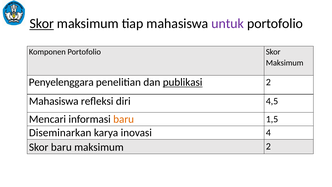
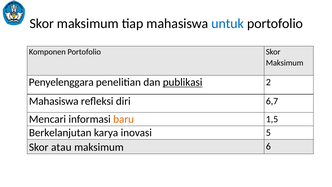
Skor at (42, 24) underline: present -> none
untuk colour: purple -> blue
4,5: 4,5 -> 6,7
Diseminarkan: Diseminarkan -> Berkelanjutan
4: 4 -> 5
Skor baru: baru -> atau
maksimum 2: 2 -> 6
